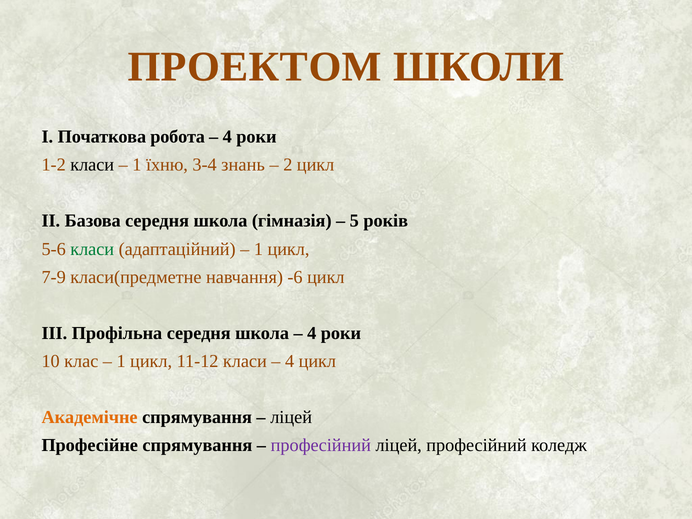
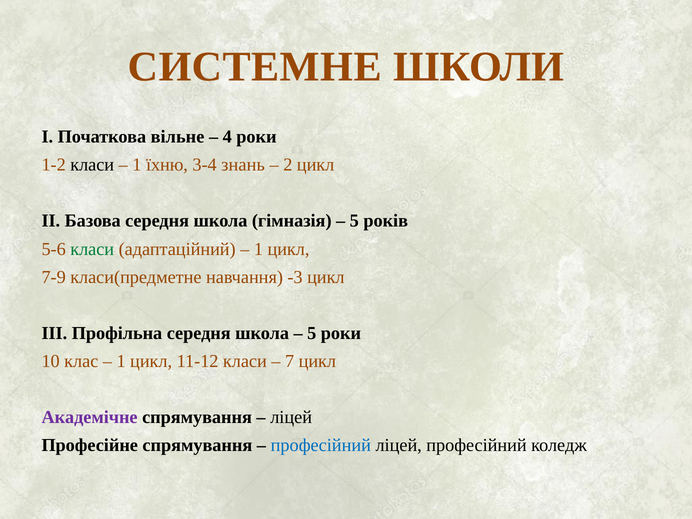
ПРОЕКТОМ: ПРОЕКТОМ -> СИСТЕМНЕ
робота: робота -> вільне
-6: -6 -> -3
4 at (312, 333): 4 -> 5
4 at (290, 361): 4 -> 7
Академічне colour: orange -> purple
професійний at (321, 445) colour: purple -> blue
